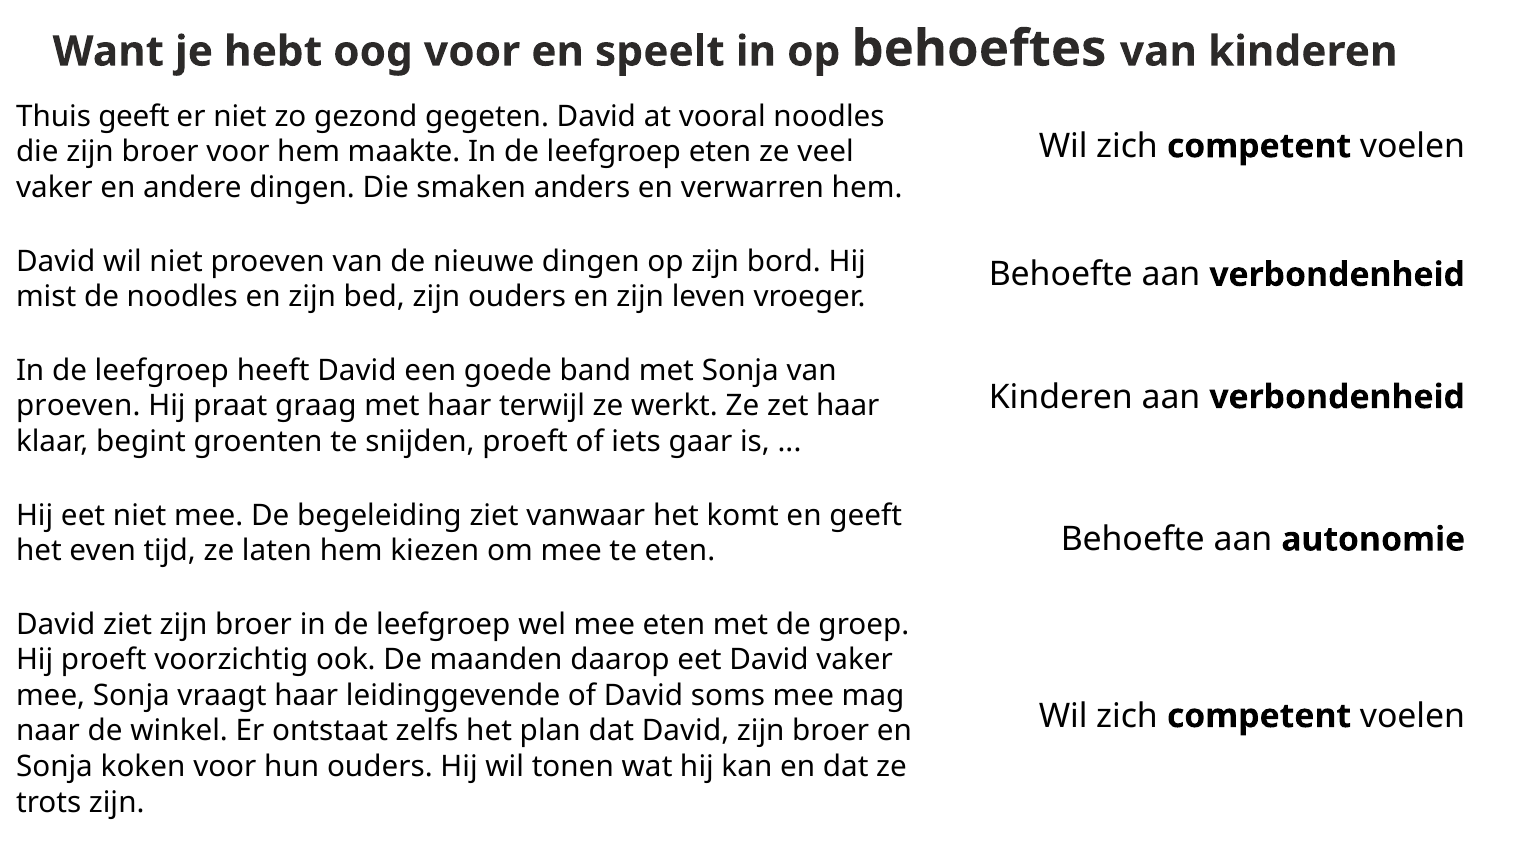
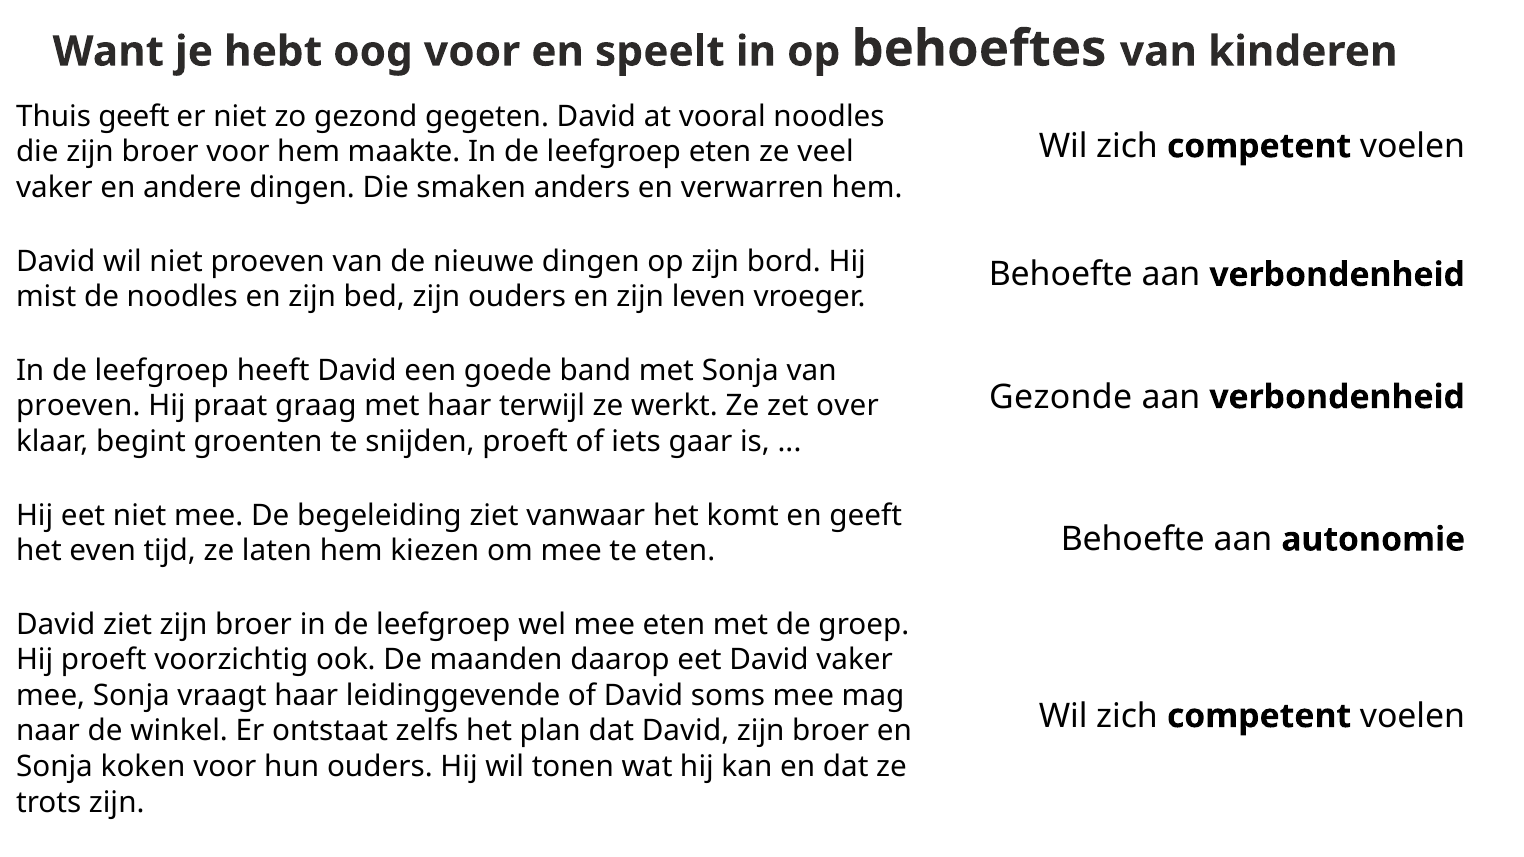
Kinderen at (1061, 397): Kinderen -> Gezonde
zet haar: haar -> over
